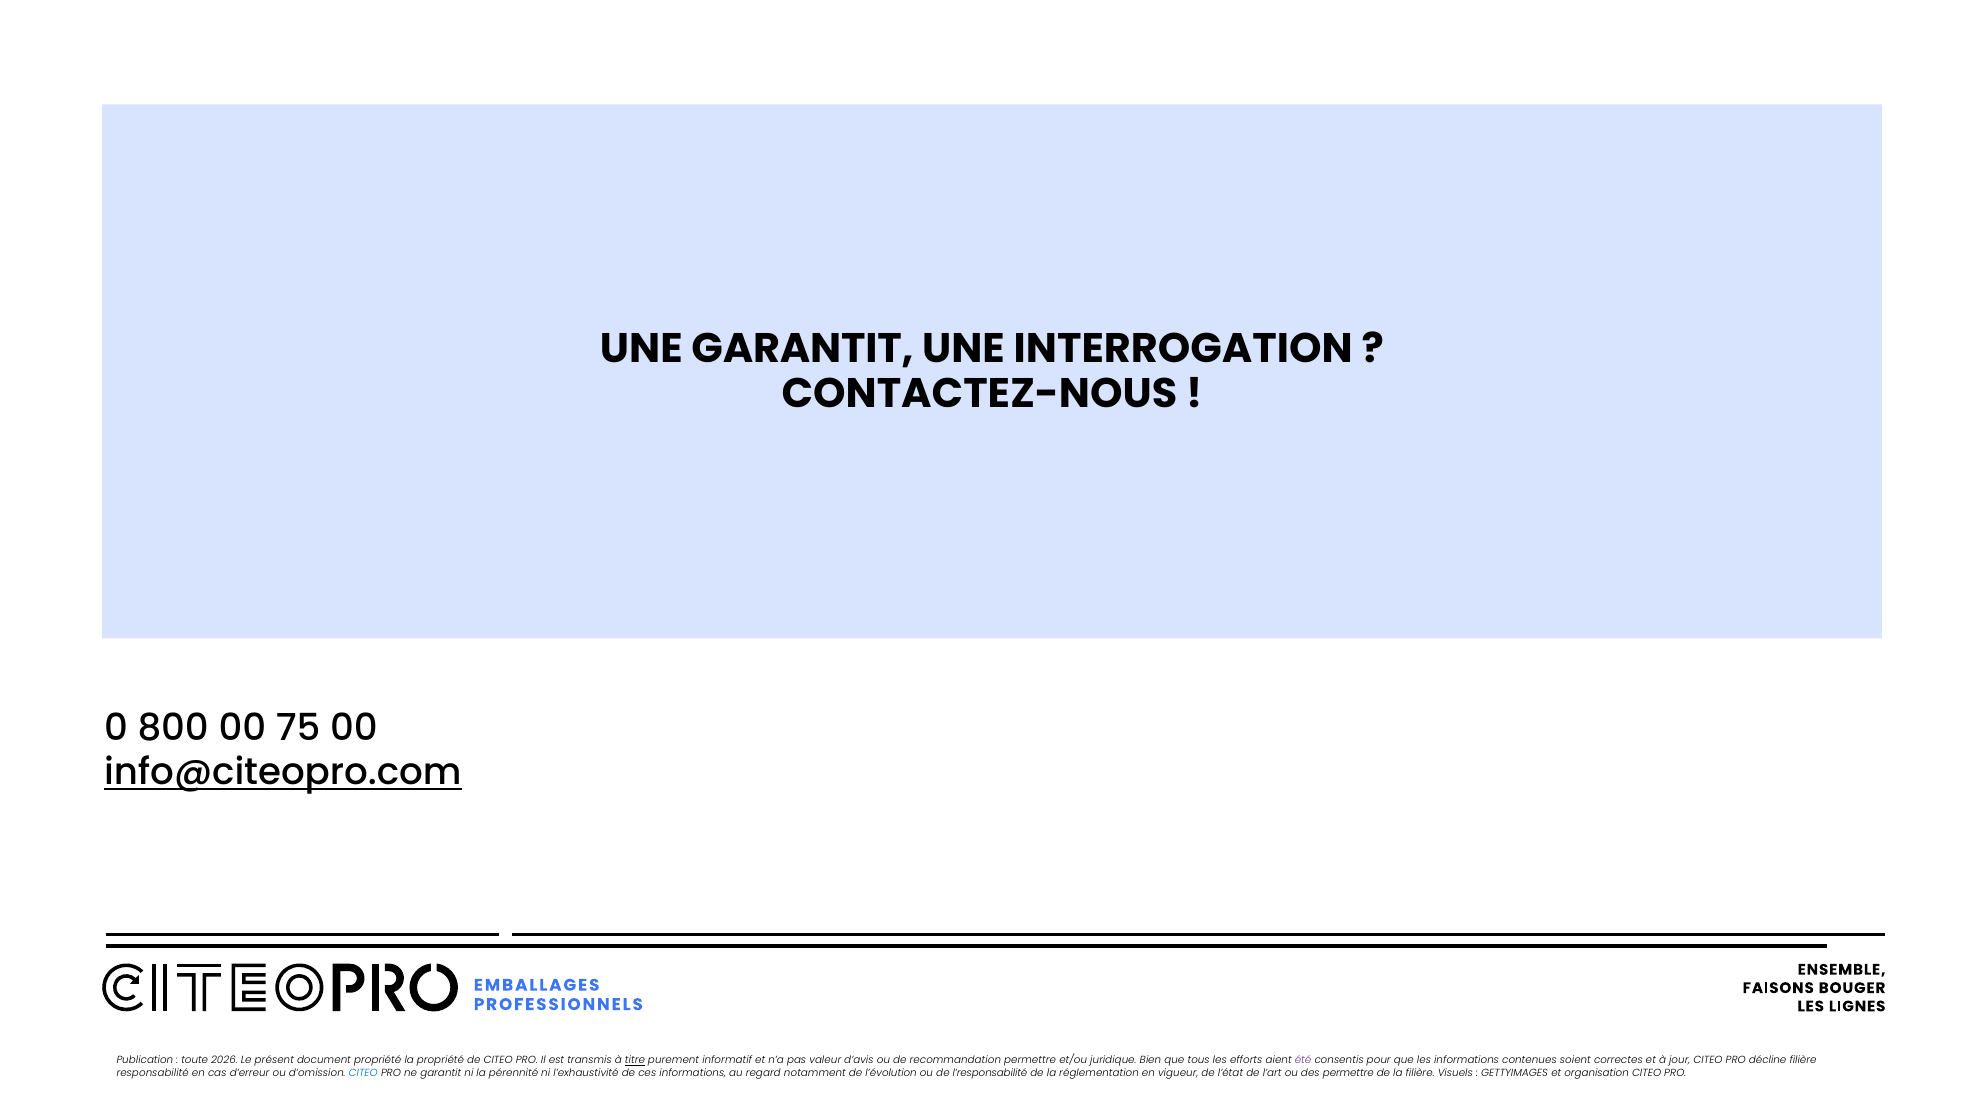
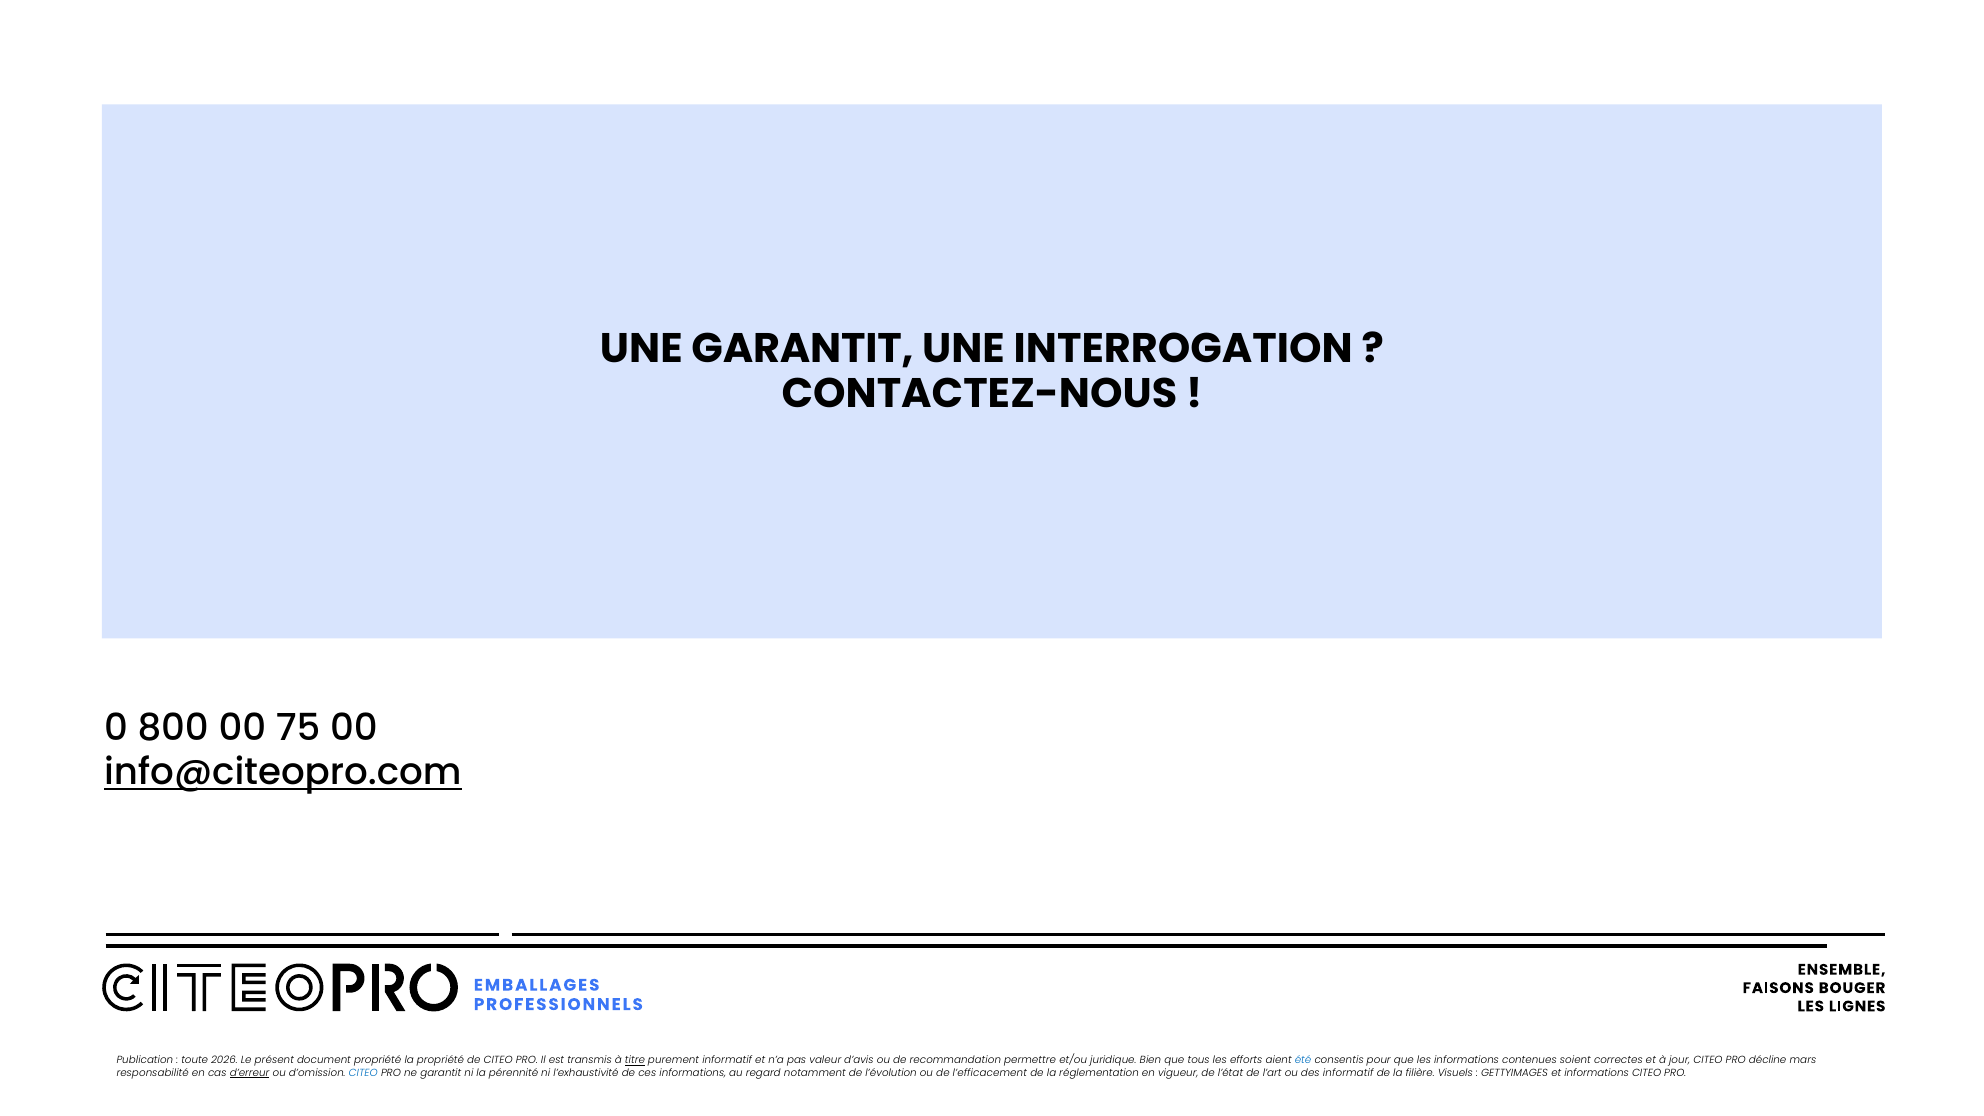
été colour: purple -> blue
décline filière: filière -> mars
d’erreur underline: none -> present
l’responsabilité: l’responsabilité -> l’efficacement
des permettre: permettre -> informatif
et organisation: organisation -> informations
